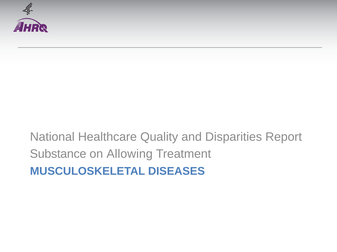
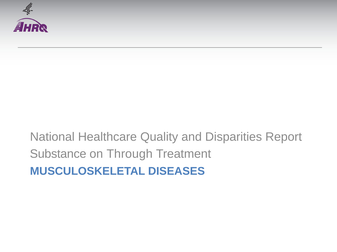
Allowing: Allowing -> Through
